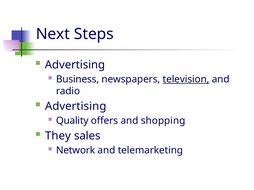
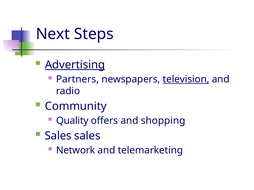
Advertising at (75, 65) underline: none -> present
Business: Business -> Partners
Advertising at (76, 106): Advertising -> Community
They at (58, 136): They -> Sales
